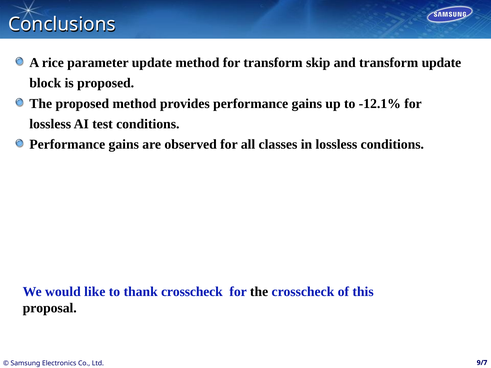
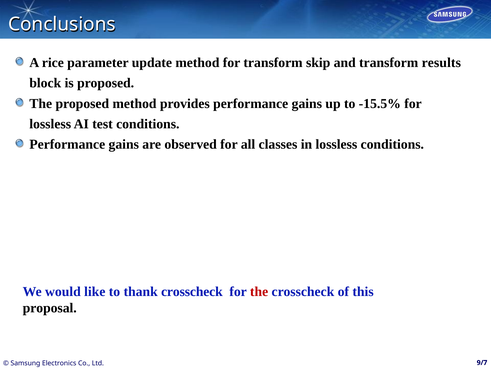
transform update: update -> results
-12.1%: -12.1% -> -15.5%
the at (259, 292) colour: black -> red
